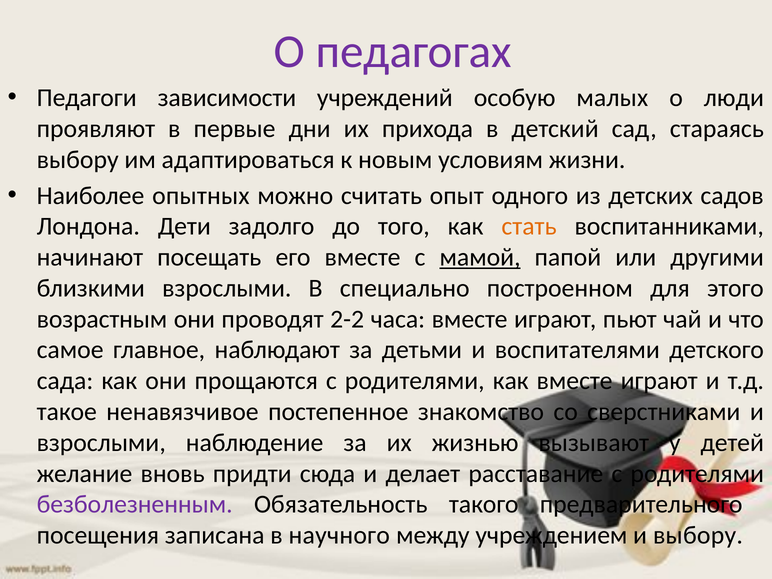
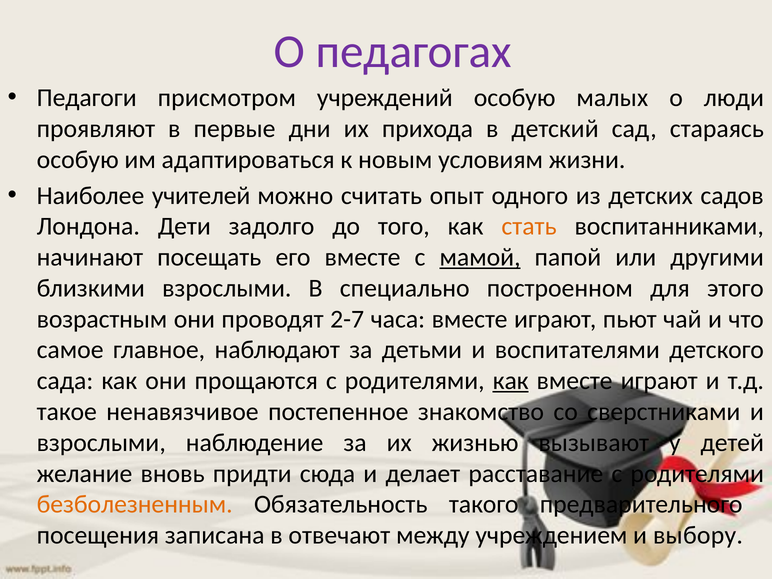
зависимости: зависимости -> присмотром
выбору at (78, 160): выбору -> особую
опытных: опытных -> учителей
2-2: 2-2 -> 2-7
как at (511, 381) underline: none -> present
безболезненным colour: purple -> orange
научного: научного -> отвечают
